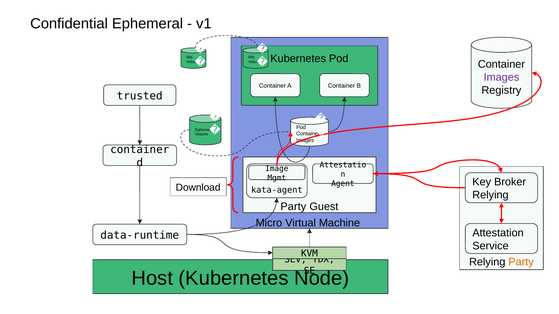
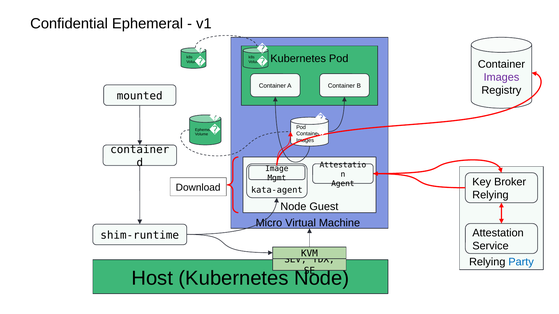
trusted: trusted -> mounted
Party at (293, 207): Party -> Node
data-runtime: data-runtime -> shim-runtime
Party at (521, 262) colour: orange -> blue
